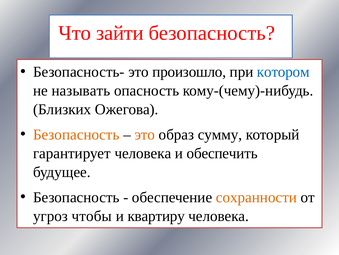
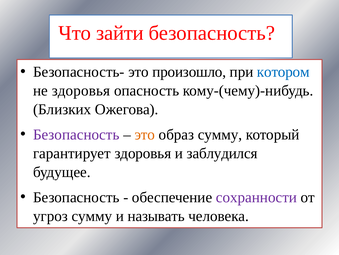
не называть: называть -> здоровья
Безопасность at (76, 134) colour: orange -> purple
гарантирует человека: человека -> здоровья
обеспечить: обеспечить -> заблудился
сохранности colour: orange -> purple
угроз чтобы: чтобы -> сумму
квартиру: квартиру -> называть
